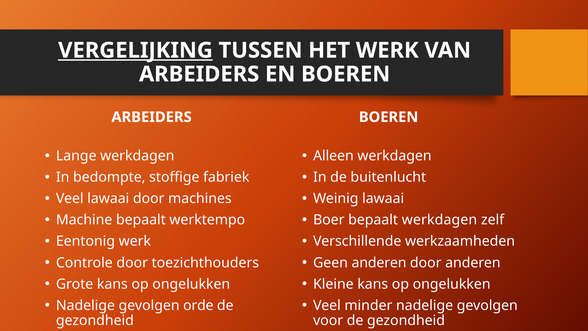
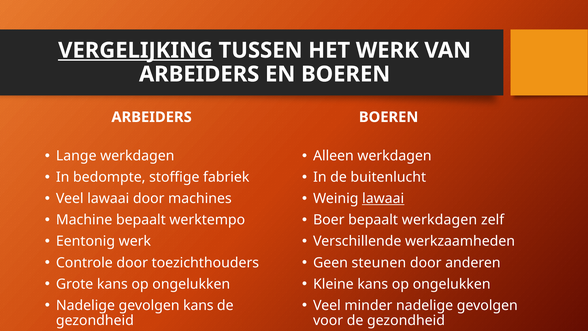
lawaai at (383, 198) underline: none -> present
Geen anderen: anderen -> steunen
gevolgen orde: orde -> kans
